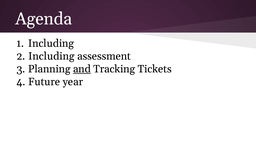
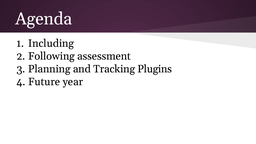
Including at (51, 56): Including -> Following
and underline: present -> none
Tickets: Tickets -> Plugins
